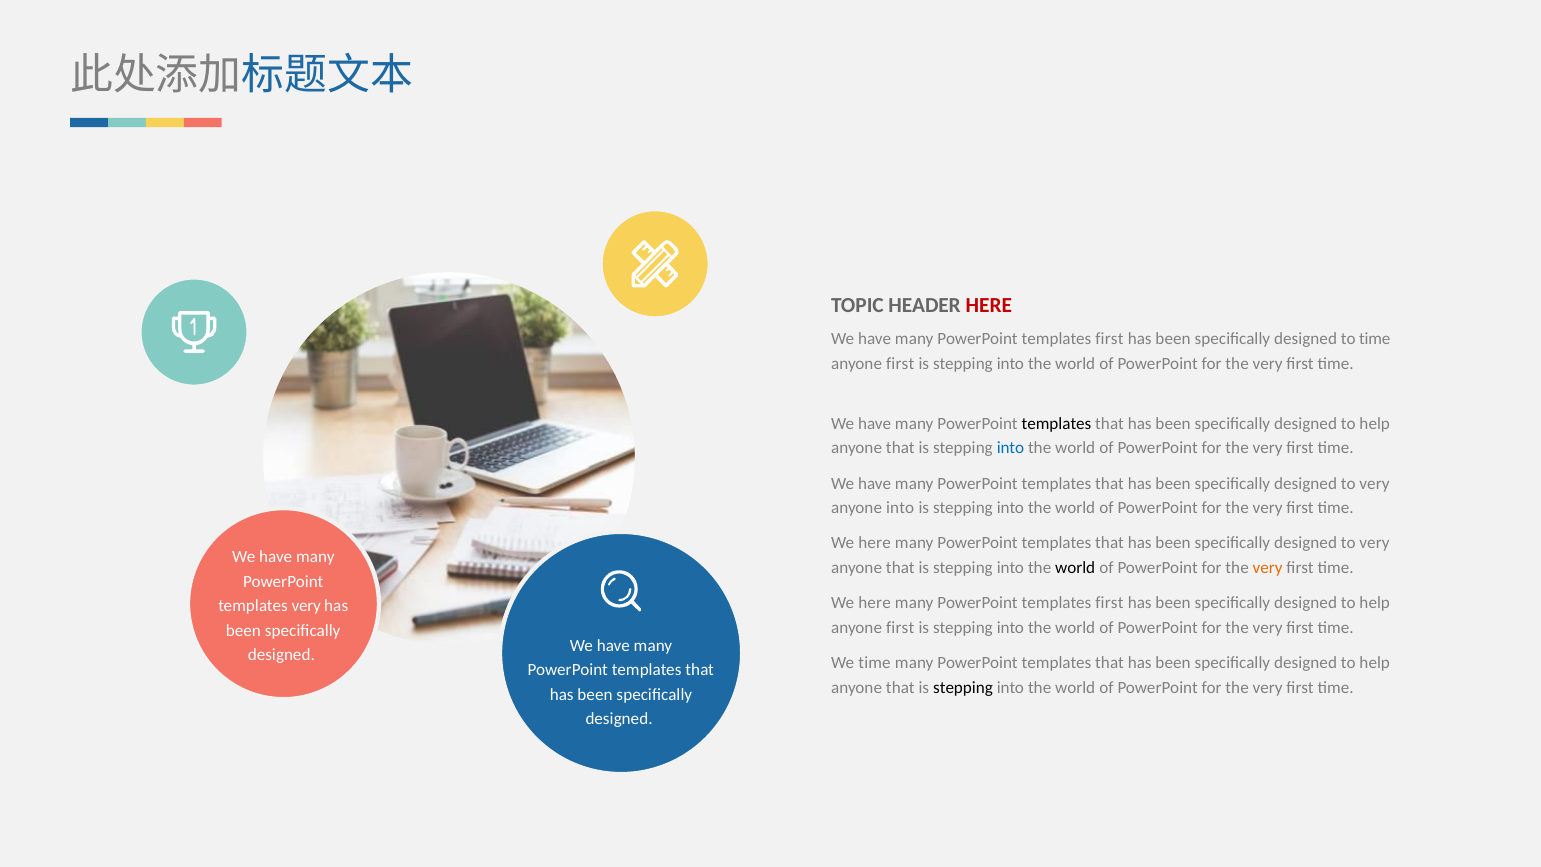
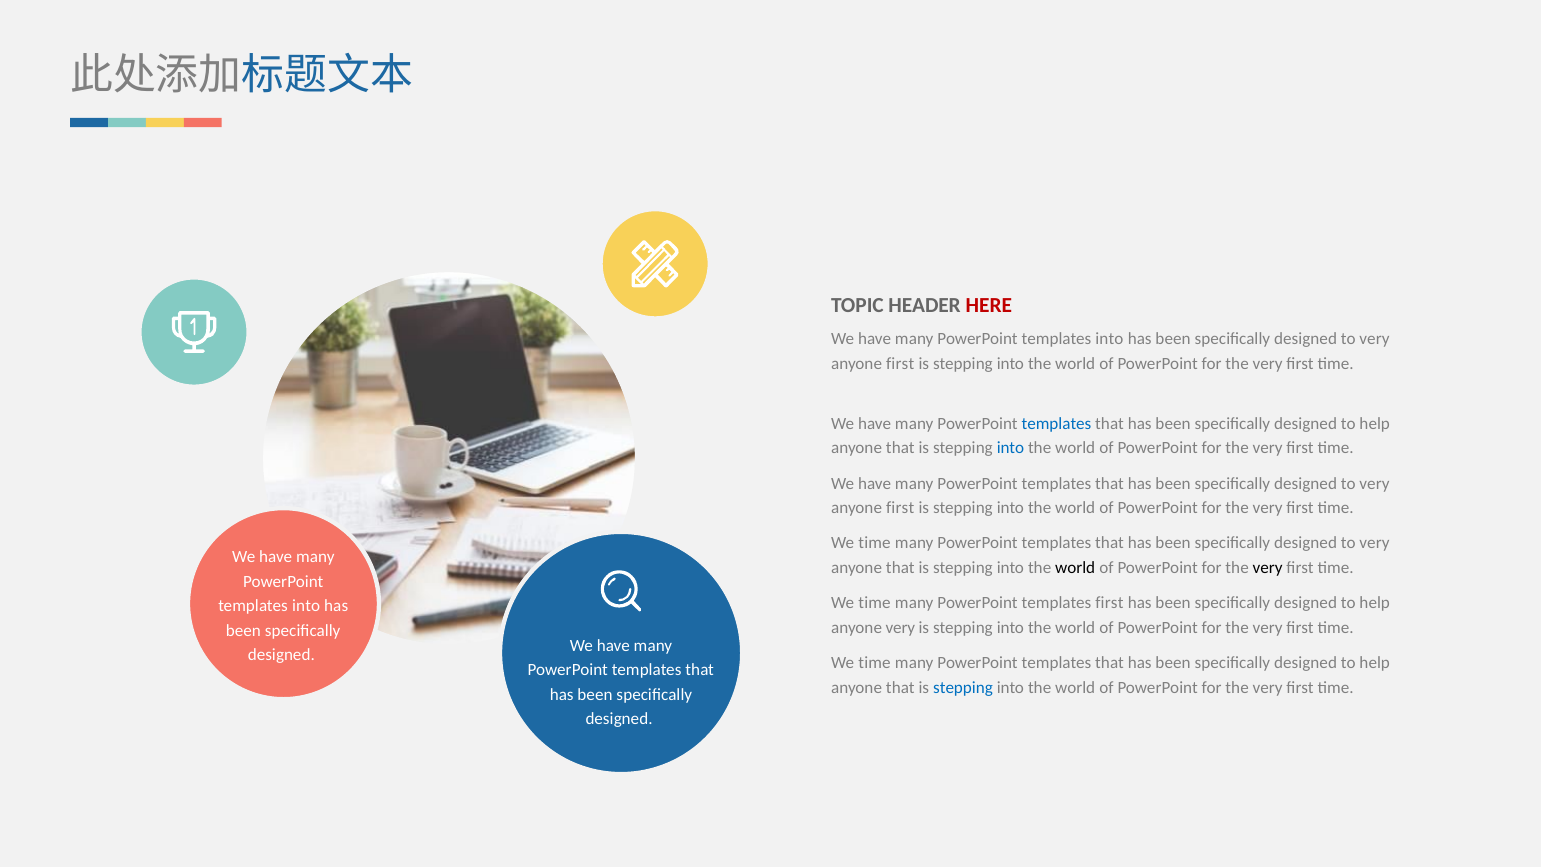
first at (1109, 339): first -> into
time at (1375, 339): time -> very
templates at (1057, 424) colour: black -> blue
into at (900, 508): into -> first
here at (875, 543): here -> time
very at (1268, 568) colour: orange -> black
here at (875, 603): here -> time
very at (306, 606): very -> into
first at (900, 628): first -> very
stepping at (963, 687) colour: black -> blue
